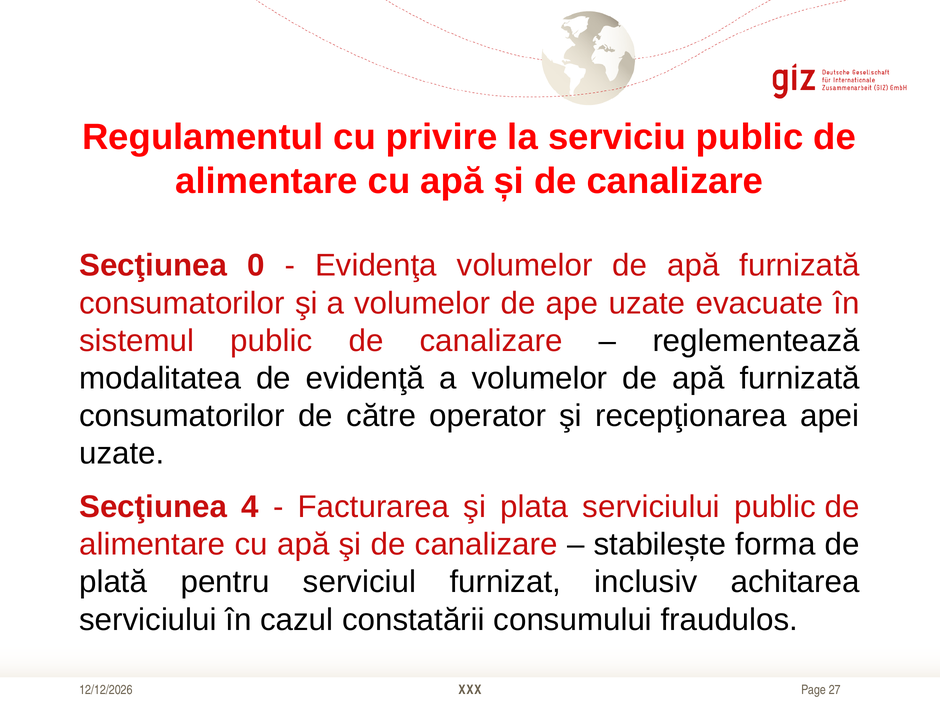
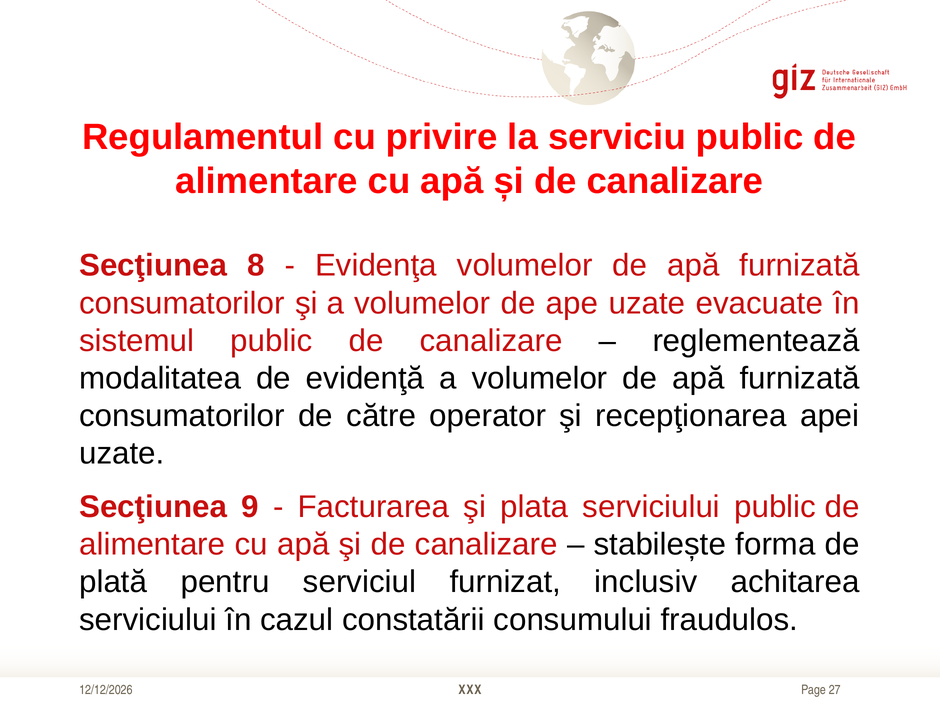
0: 0 -> 8
4: 4 -> 9
